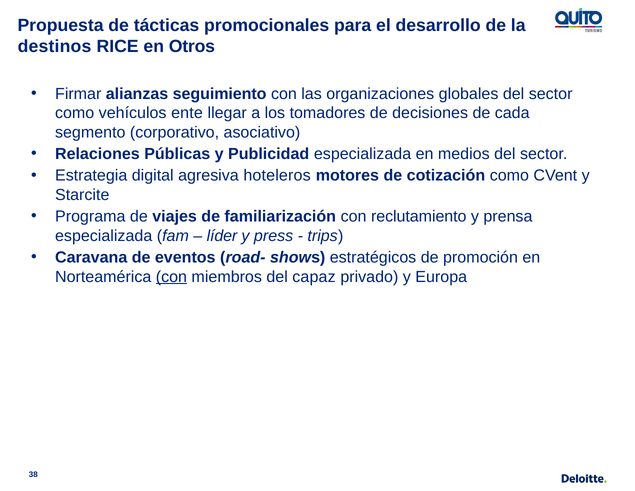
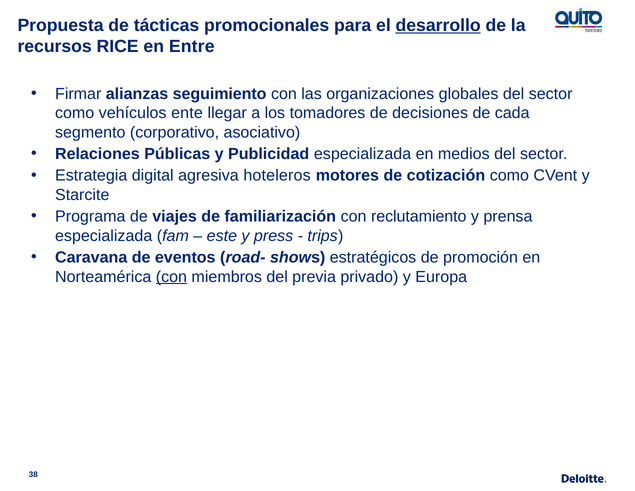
desarrollo underline: none -> present
destinos: destinos -> recursos
Otros: Otros -> Entre
líder: líder -> este
capaz: capaz -> previa
